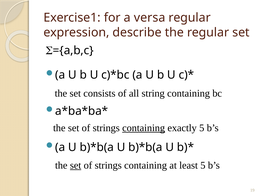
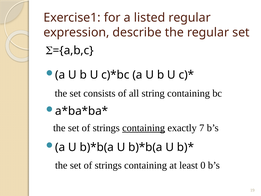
versa: versa -> listed
exactly 5: 5 -> 7
set at (76, 165) underline: present -> none
least 5: 5 -> 0
